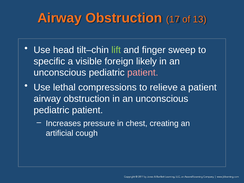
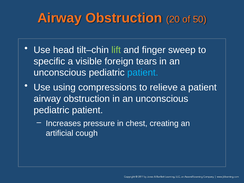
17: 17 -> 20
13: 13 -> 50
likely: likely -> tears
patient at (143, 73) colour: pink -> light blue
lethal: lethal -> using
